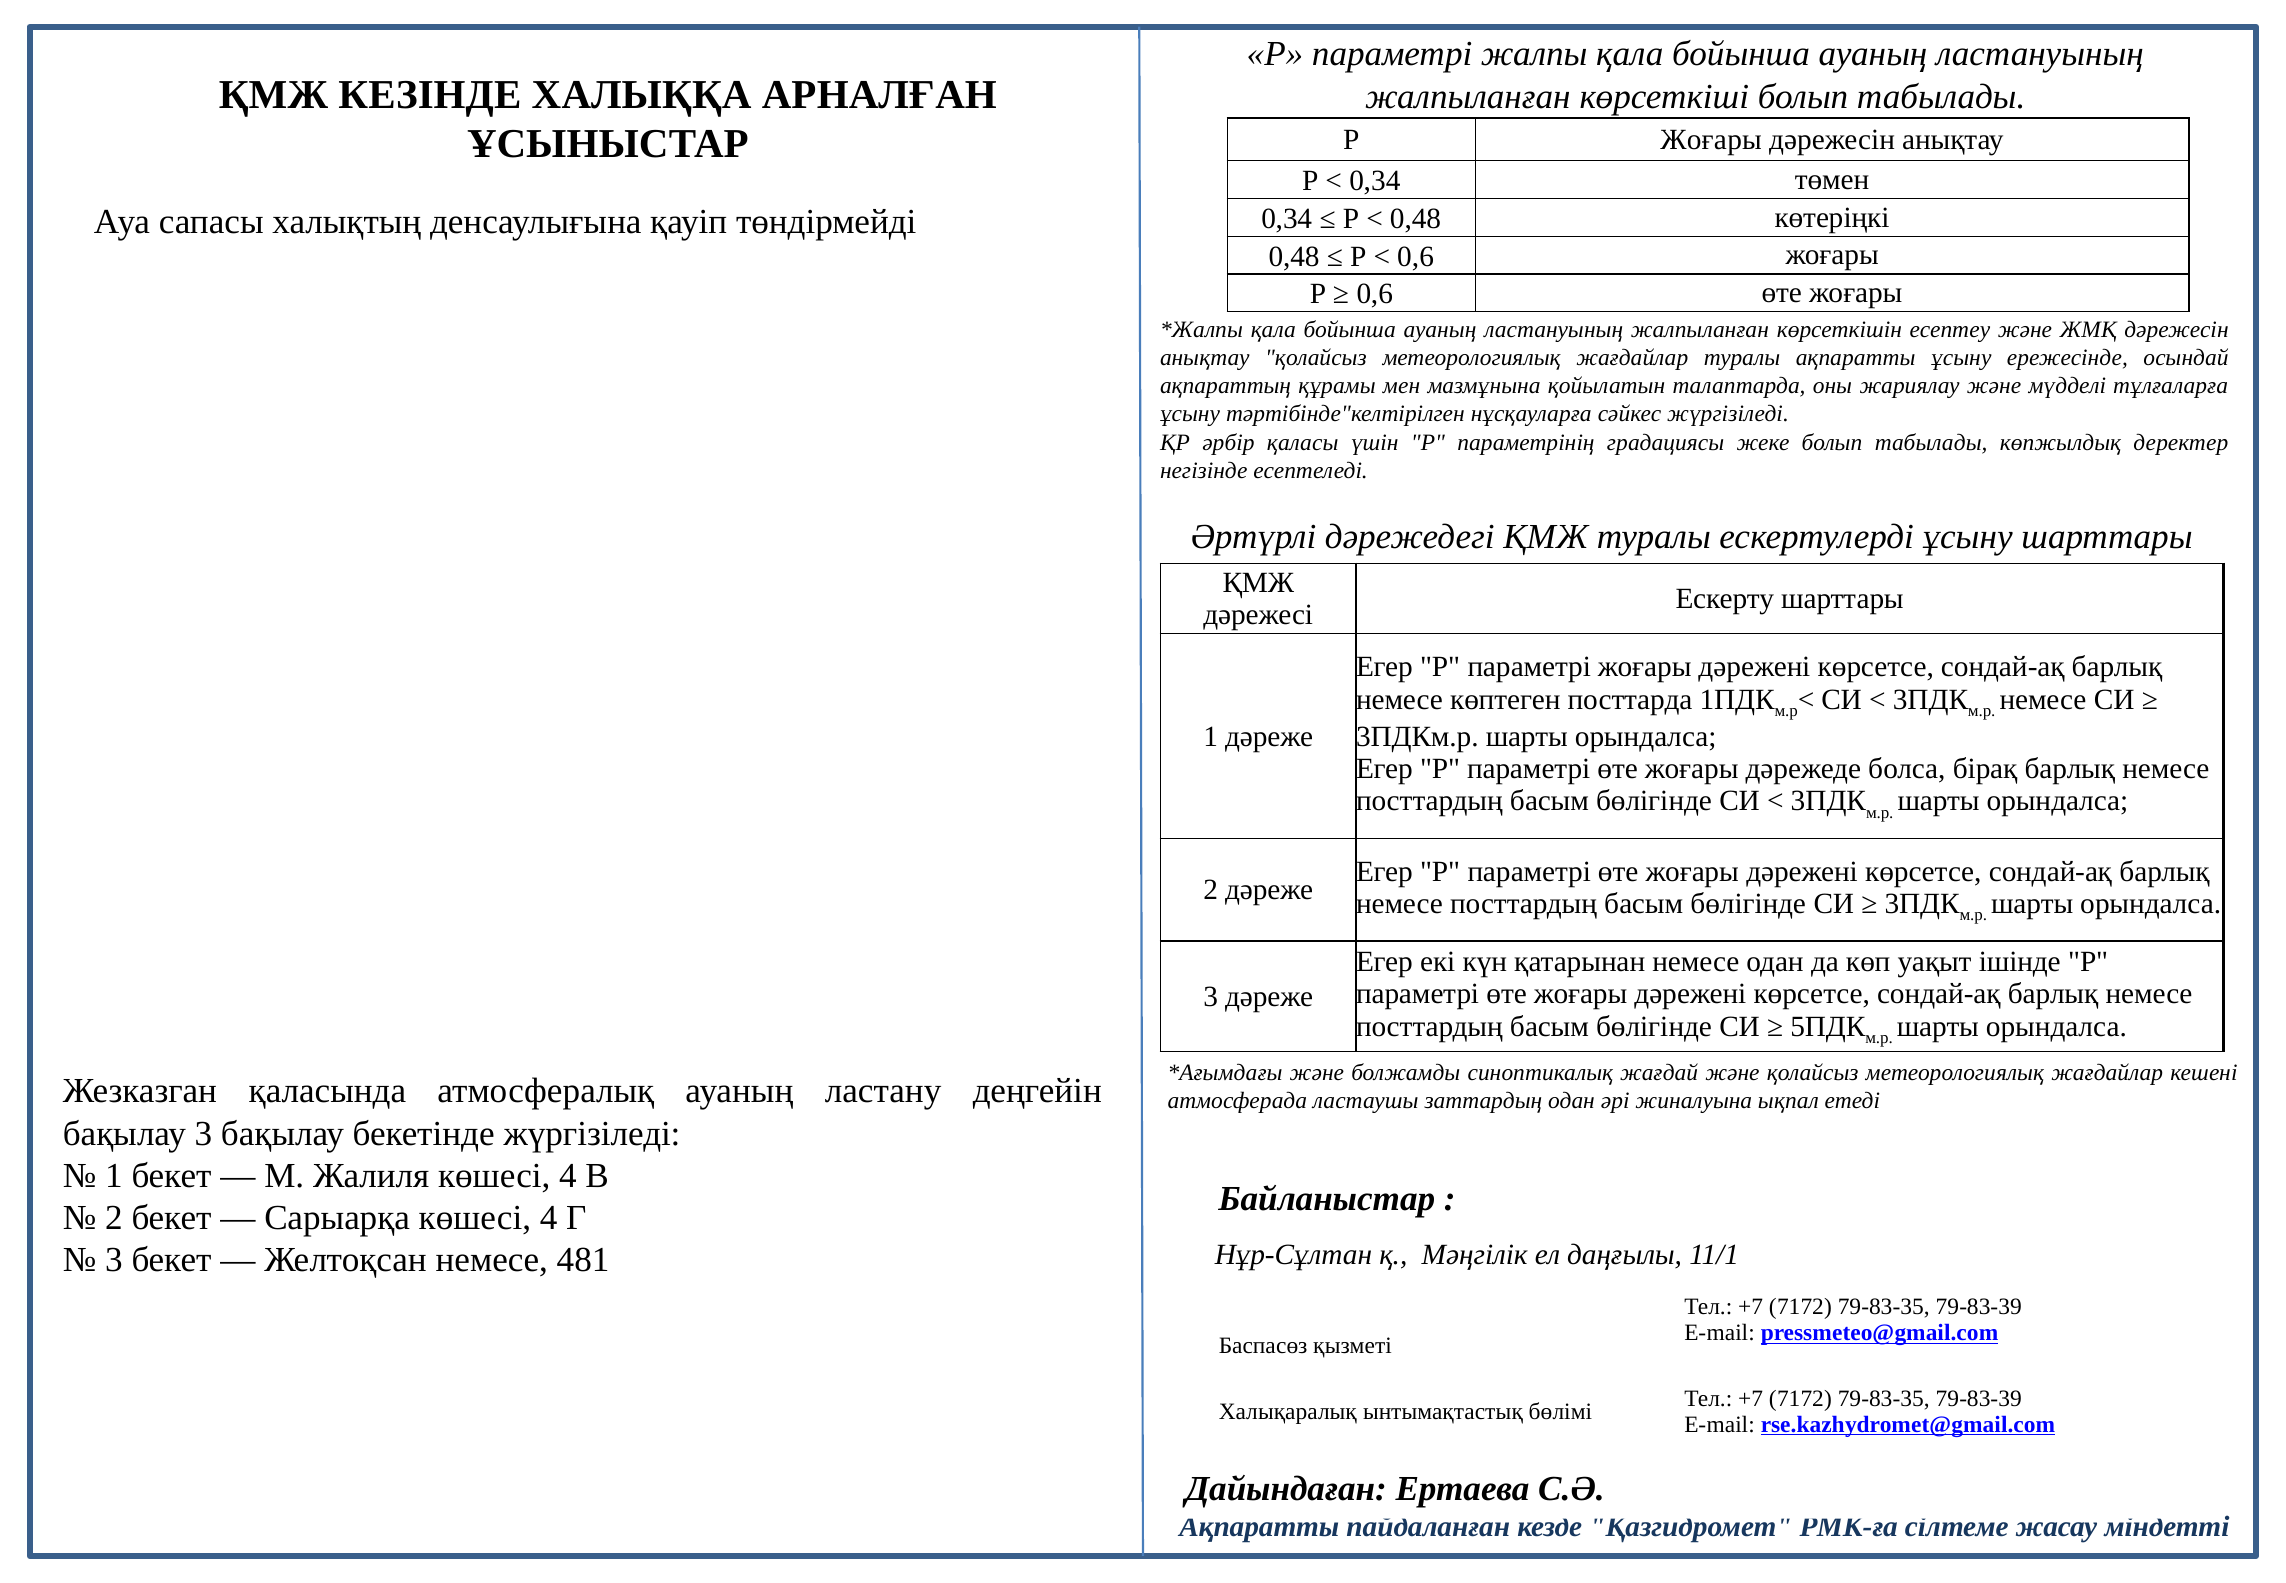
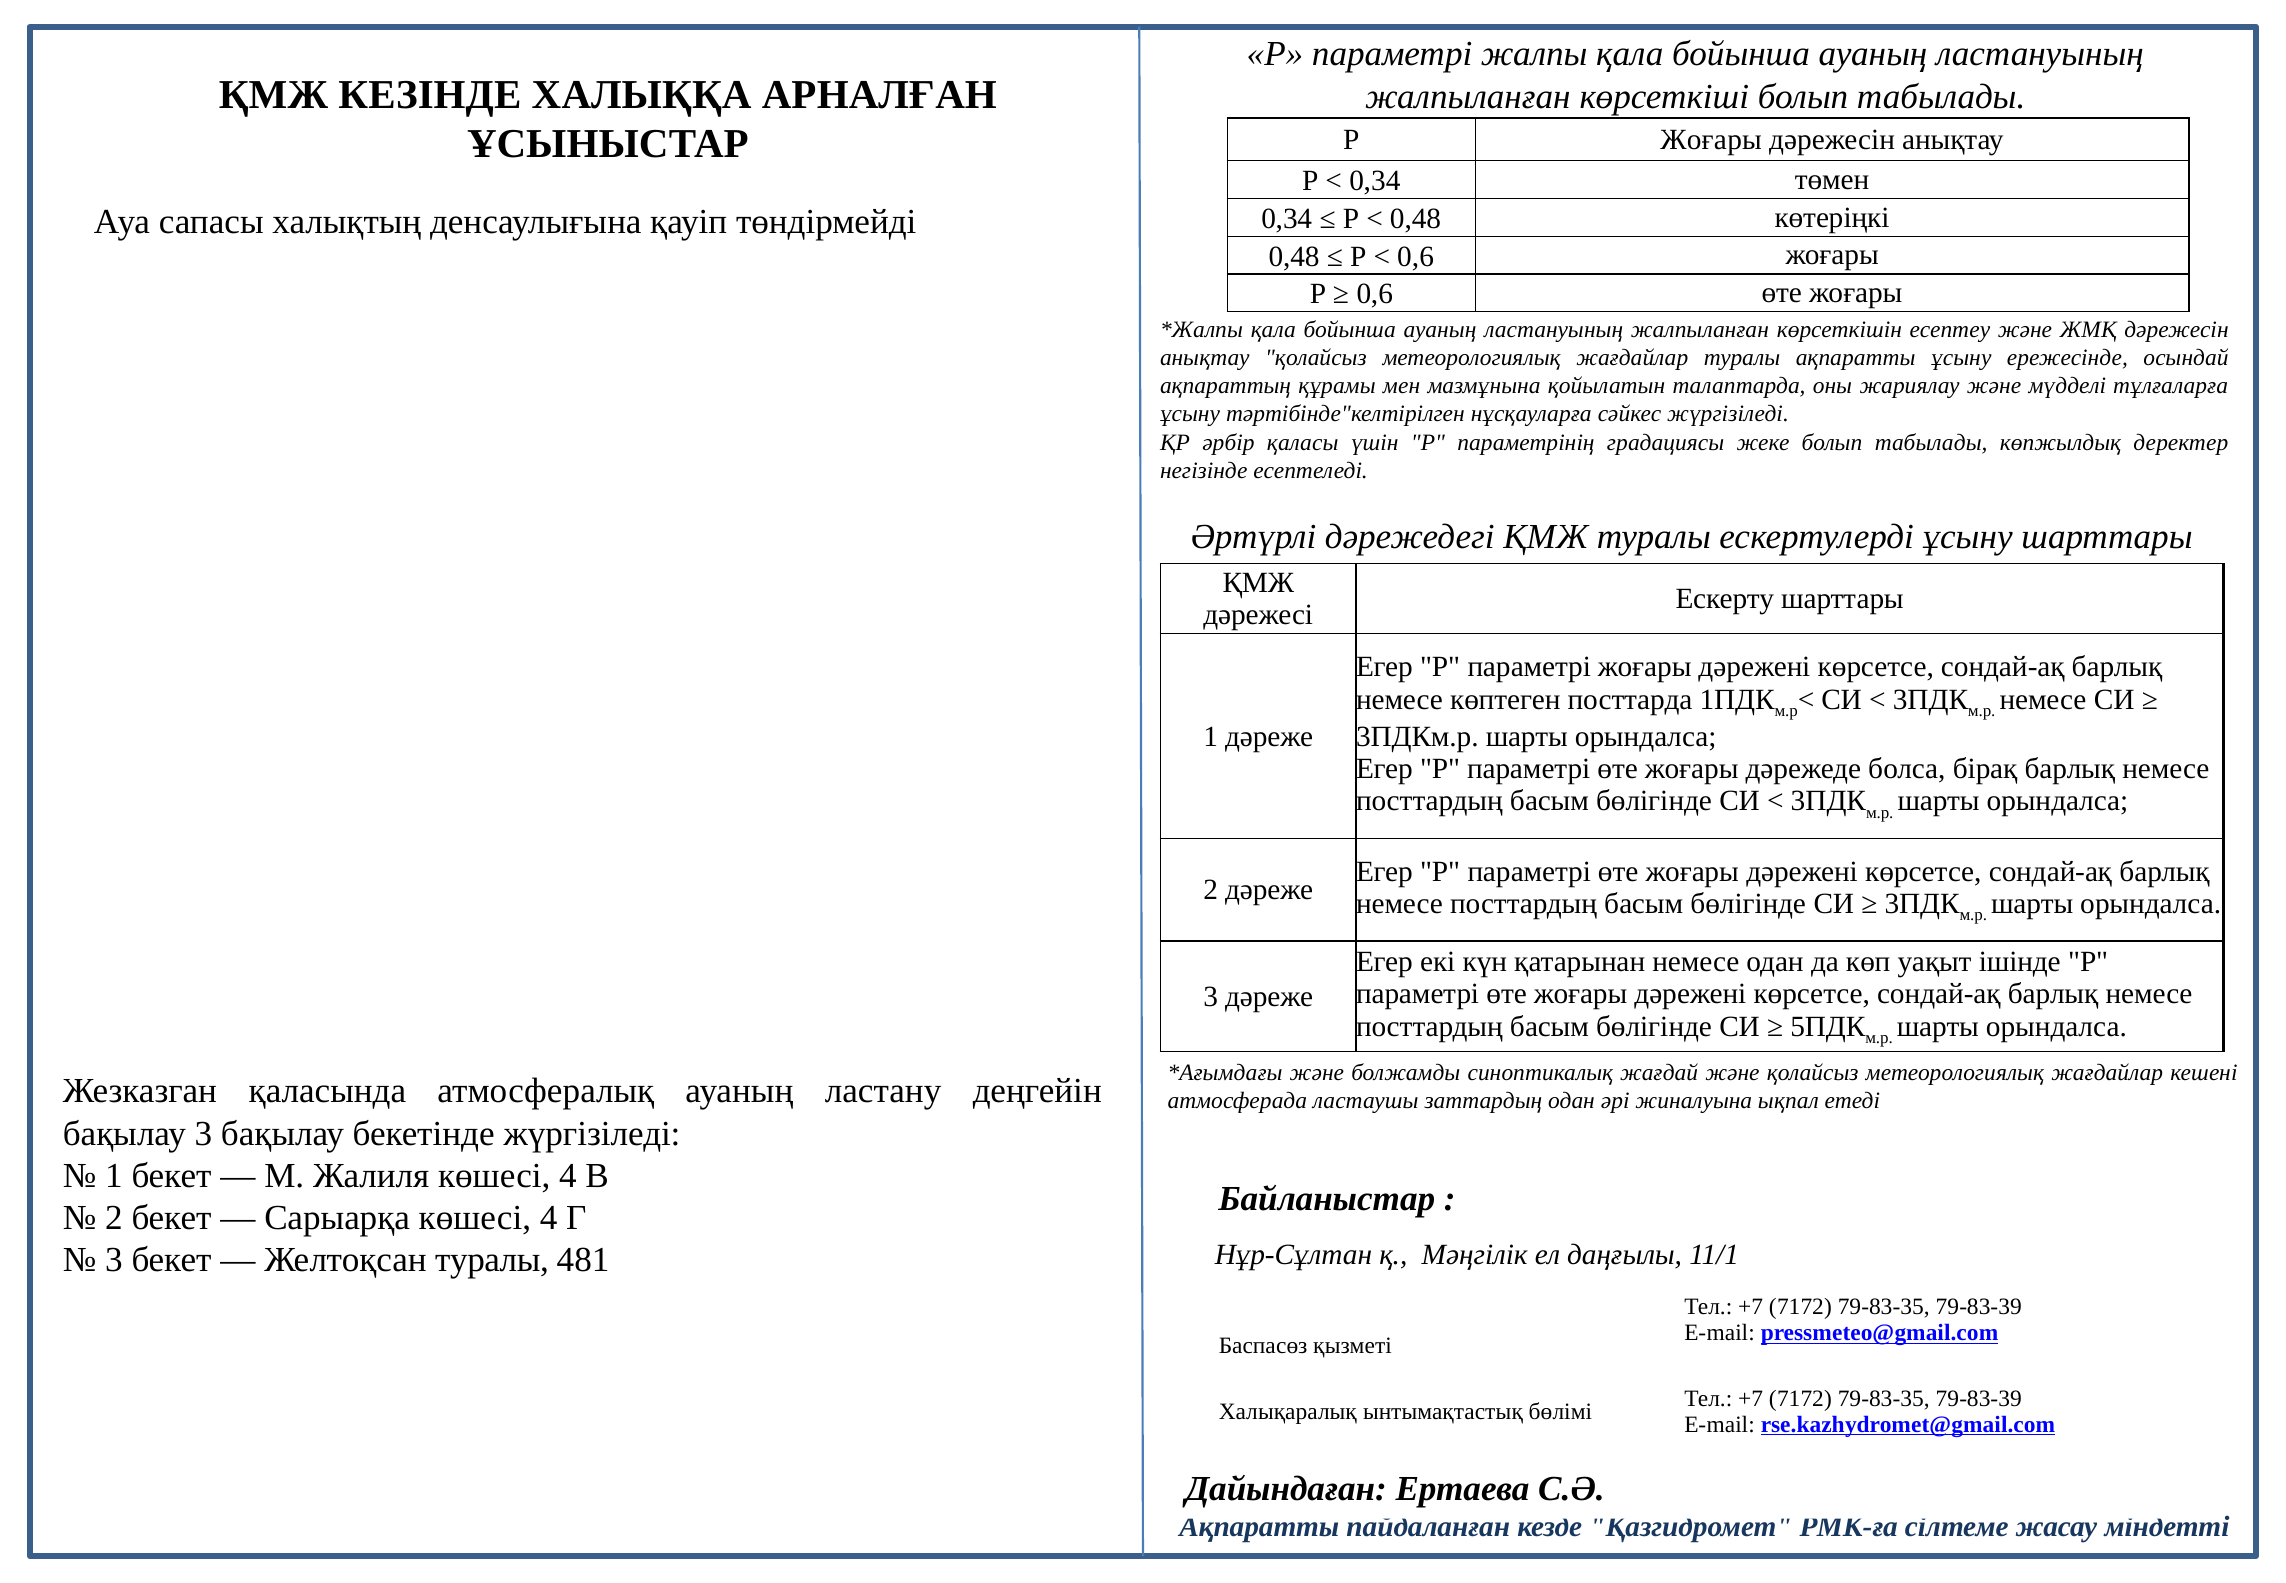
Желтоқсан немесе: немесе -> туралы
